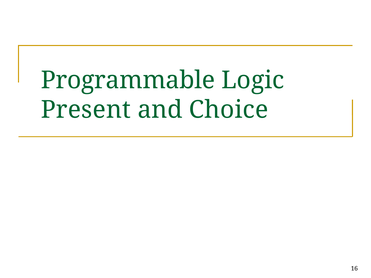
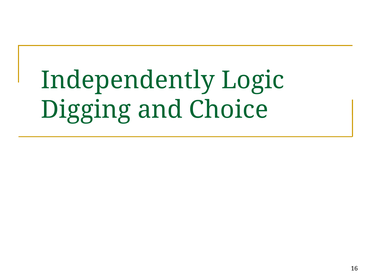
Programmable: Programmable -> Independently
Present: Present -> Digging
